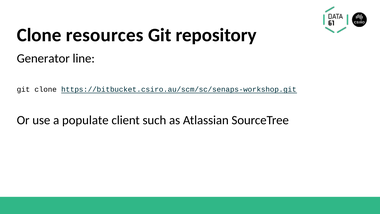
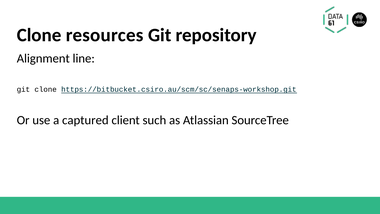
Generator: Generator -> Alignment
populate: populate -> captured
